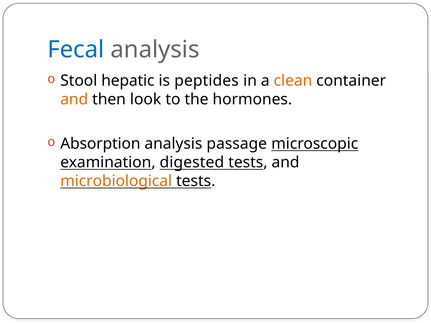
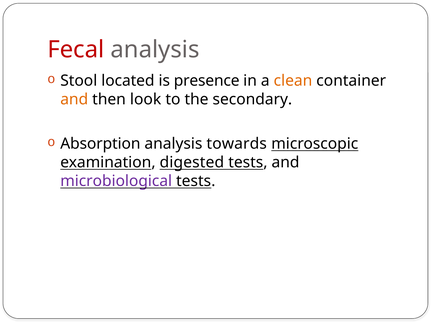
Fecal colour: blue -> red
hepatic: hepatic -> located
peptides: peptides -> presence
hormones: hormones -> secondary
passage: passage -> towards
microbiological colour: orange -> purple
